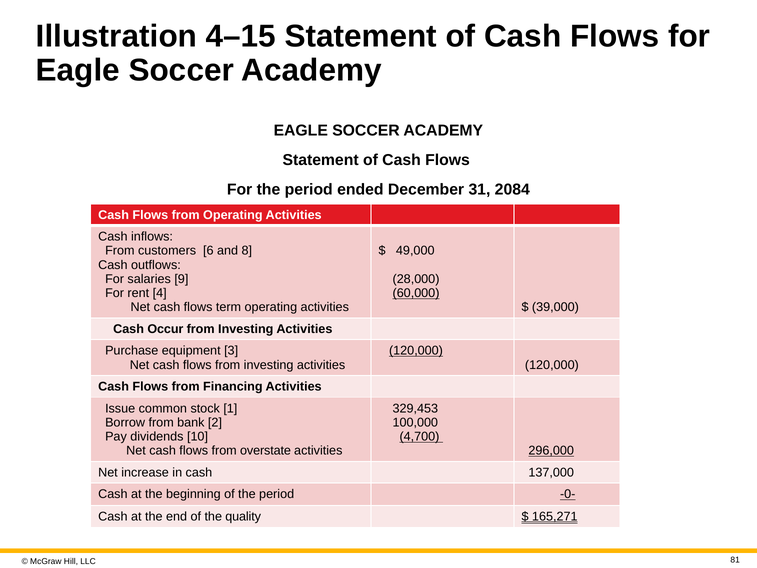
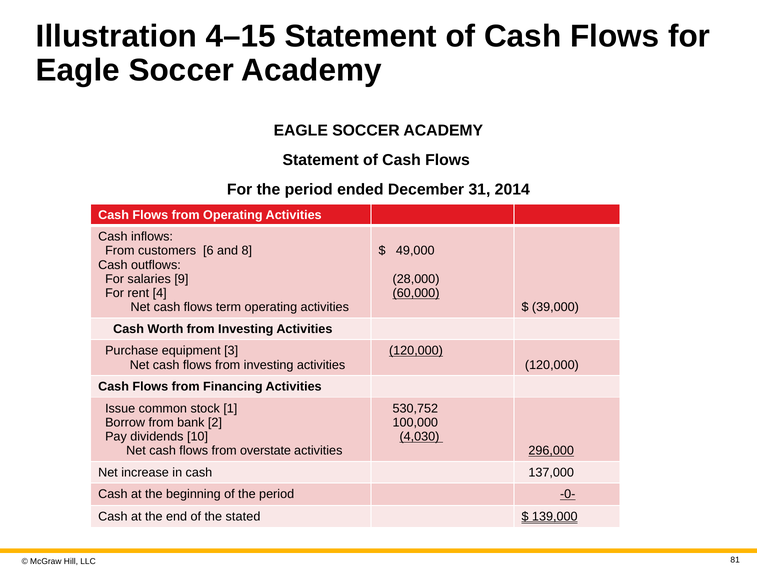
2084: 2084 -> 2014
Occur: Occur -> Worth
329,453: 329,453 -> 530,752
4,700: 4,700 -> 4,030
quality: quality -> stated
165,271: 165,271 -> 139,000
